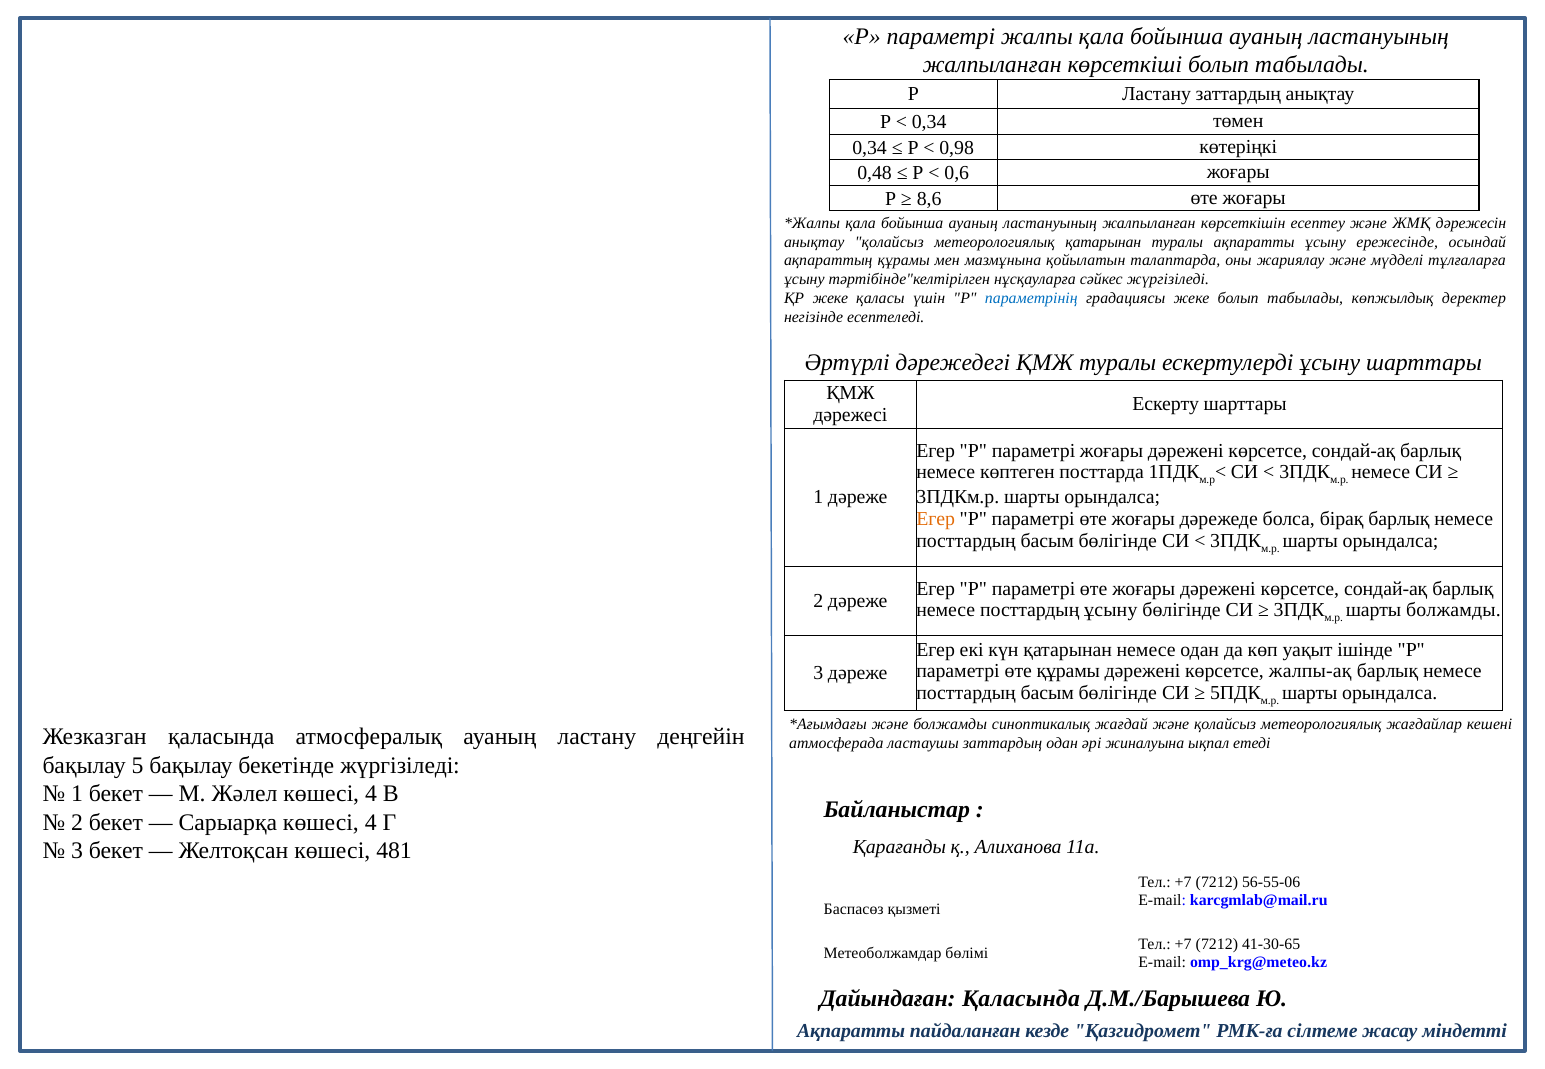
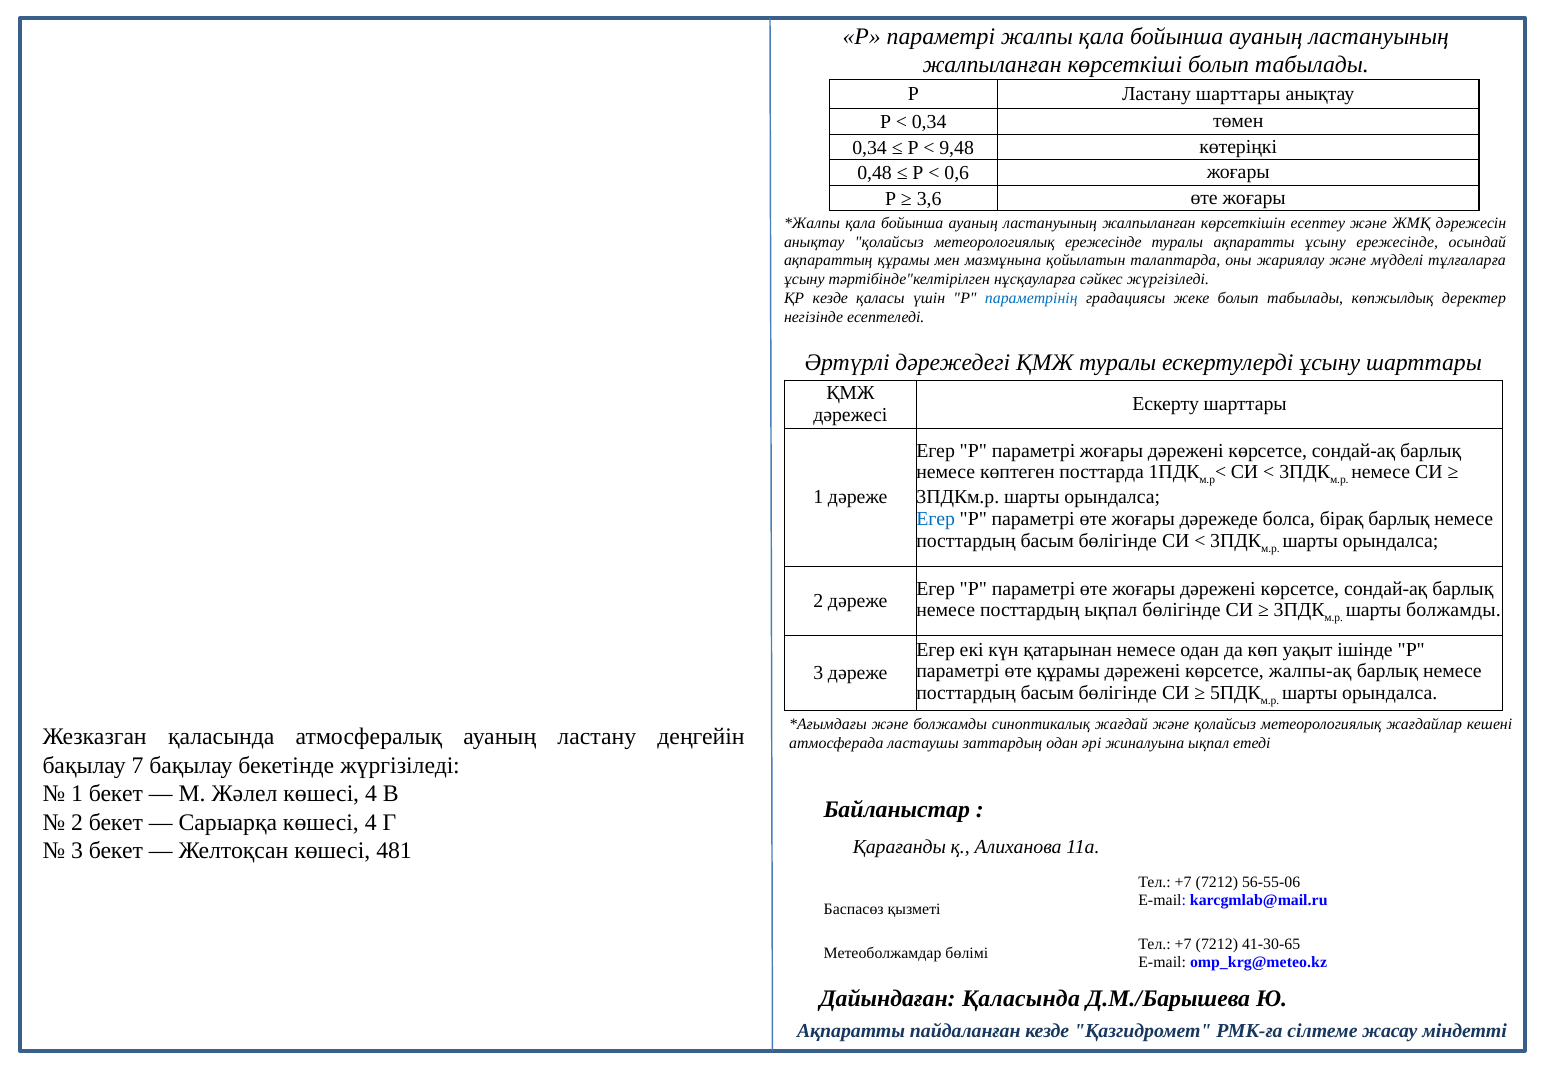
Ластану заттардың: заттардың -> шарттары
0,98: 0,98 -> 9,48
8,6: 8,6 -> 3,6
метеорологиялық қатарынан: қатарынан -> ережесінде
ҚР жеке: жеке -> кезде
Егер at (936, 519) colour: orange -> blue
посттардың ұсыну: ұсыну -> ықпал
5: 5 -> 7
